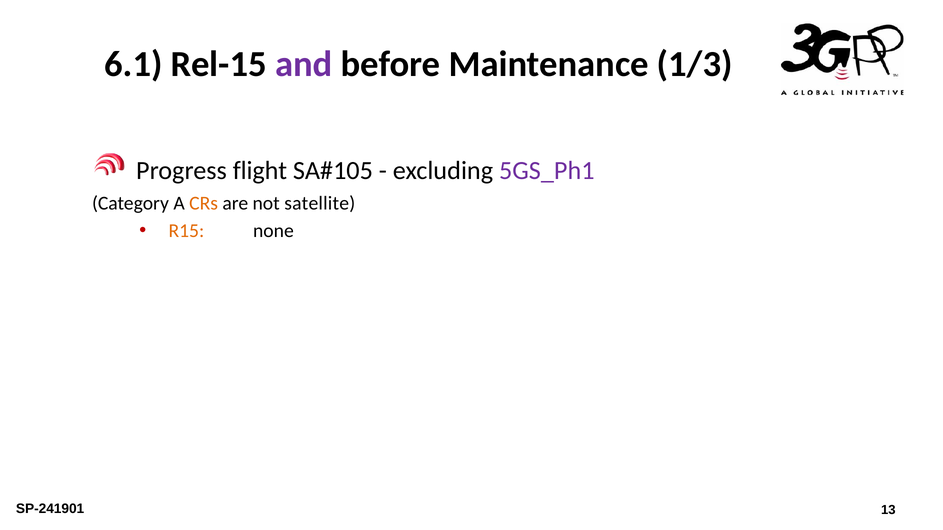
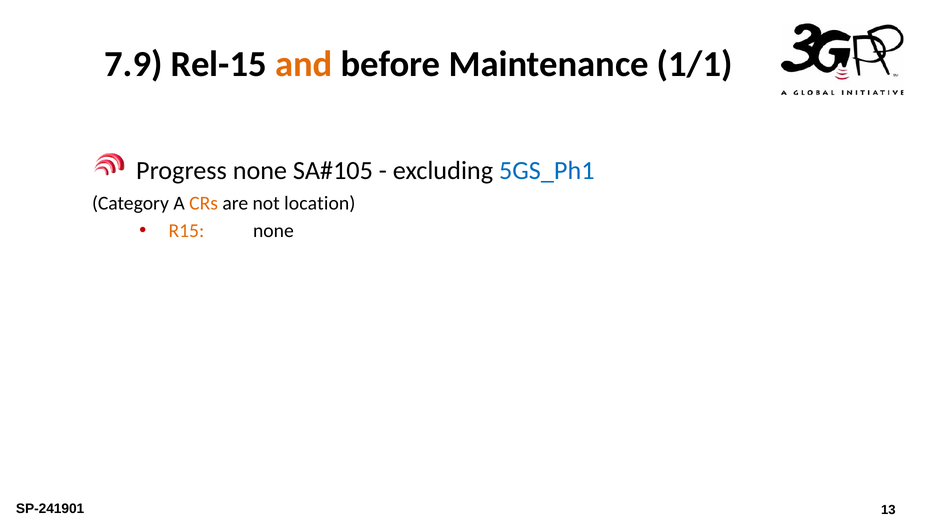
6.1: 6.1 -> 7.9
and colour: purple -> orange
1/3: 1/3 -> 1/1
Progress flight: flight -> none
5GS_Ph1 colour: purple -> blue
satellite: satellite -> location
